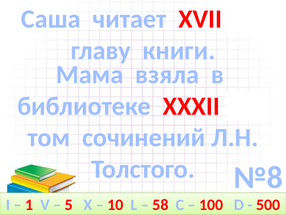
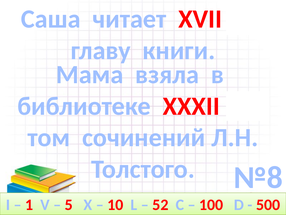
58: 58 -> 52
